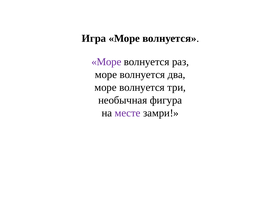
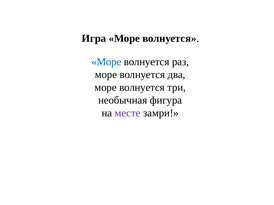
Море at (106, 62) colour: purple -> blue
